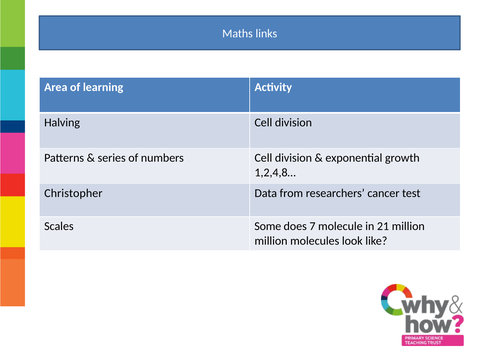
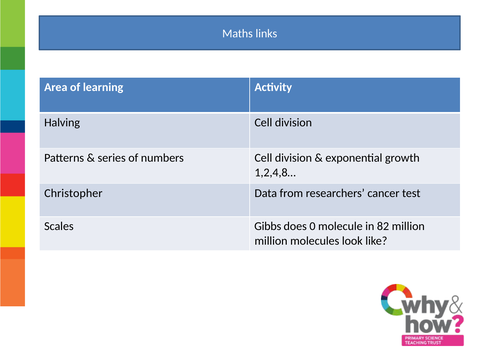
Some: Some -> Gibbs
7: 7 -> 0
21: 21 -> 82
